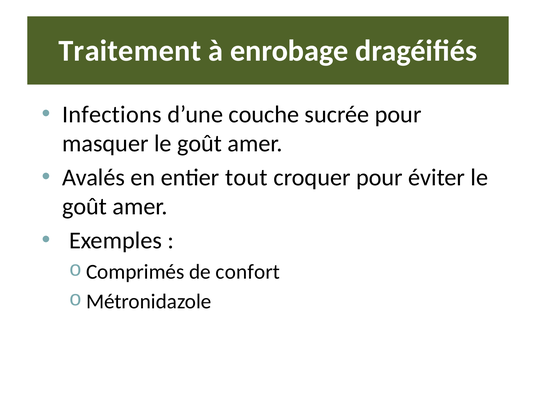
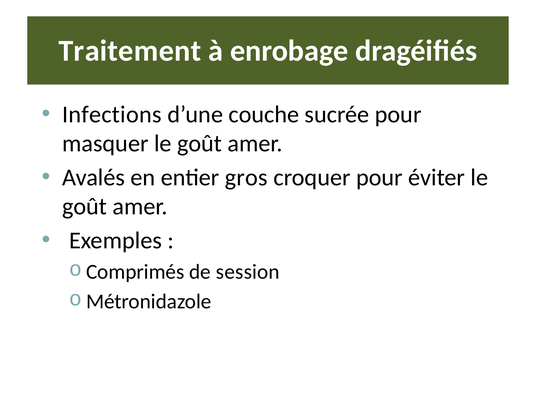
tout: tout -> gros
confort: confort -> session
